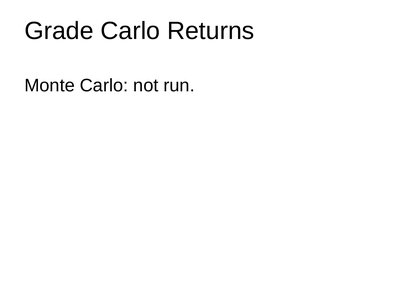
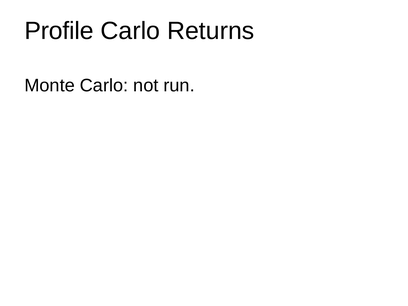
Grade: Grade -> Profile
